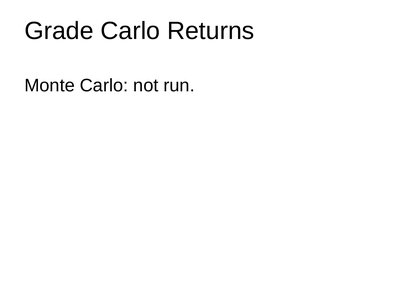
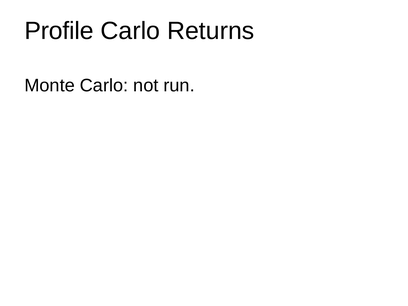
Grade: Grade -> Profile
